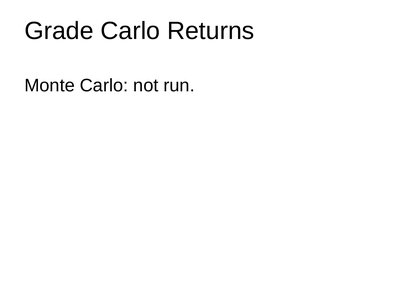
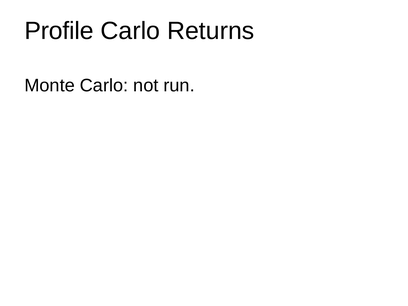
Grade: Grade -> Profile
